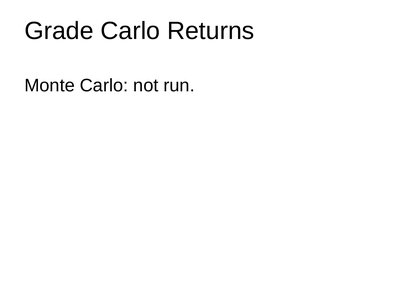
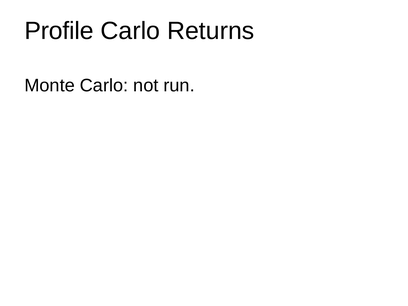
Grade: Grade -> Profile
